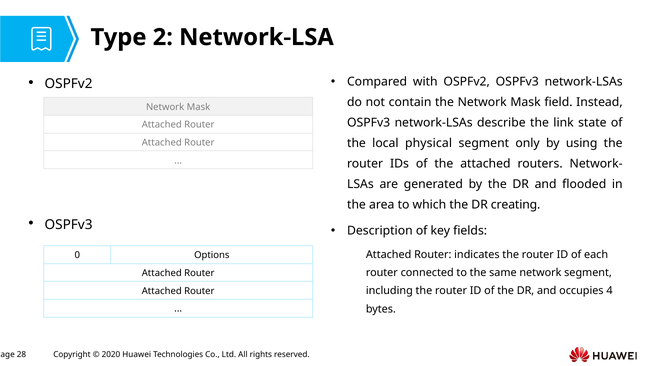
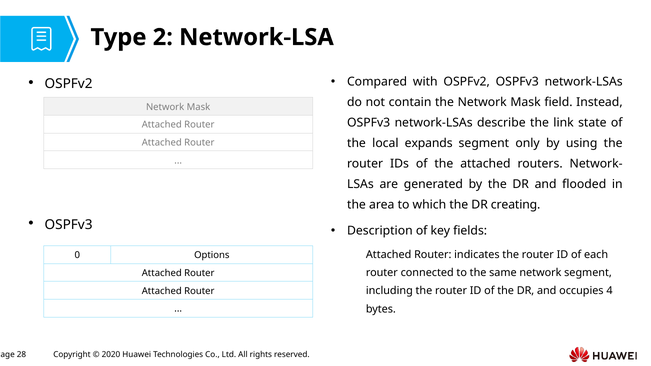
physical: physical -> expands
